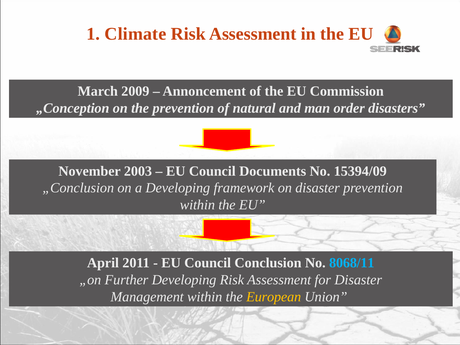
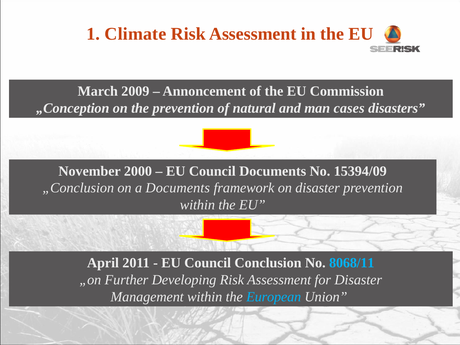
order: order -> cases
2003: 2003 -> 2000
a Developing: Developing -> Documents
European colour: yellow -> light blue
